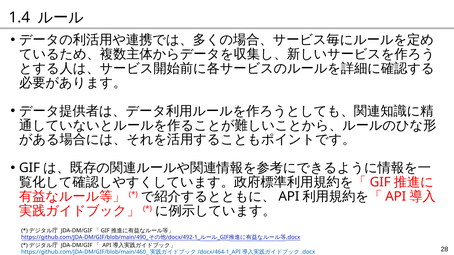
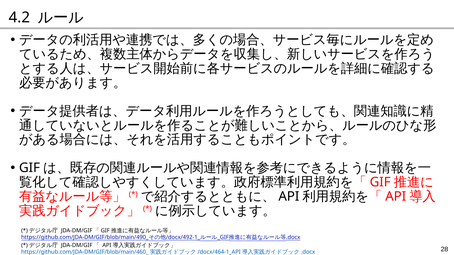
1.4: 1.4 -> 4.2
